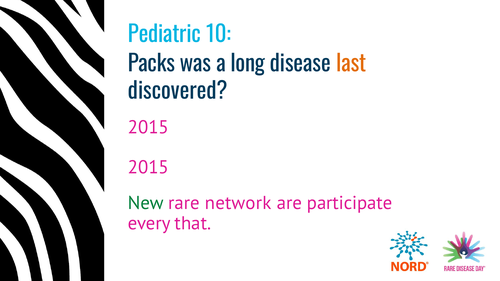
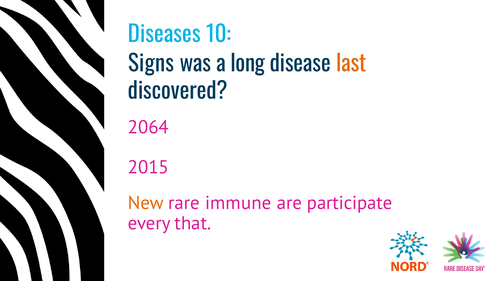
Pediatric: Pediatric -> Diseases
Packs: Packs -> Signs
2015 at (148, 127): 2015 -> 2064
New colour: green -> orange
network: network -> immune
